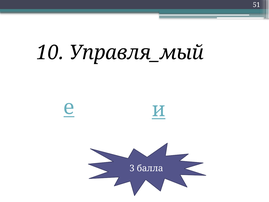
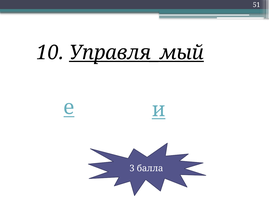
Управля_мый underline: none -> present
